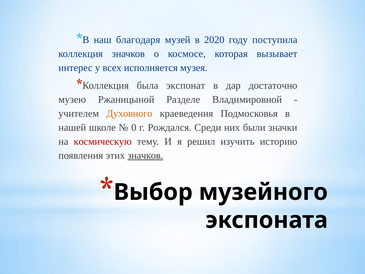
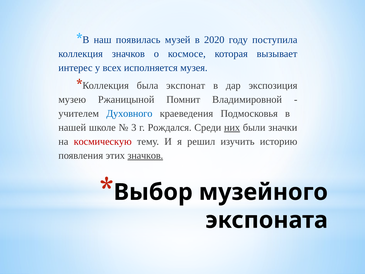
благодаря: благодаря -> появилась
достаточно: достаточно -> экспозиция
Разделе: Разделе -> Помнит
Духовного colour: orange -> blue
0: 0 -> 3
них underline: none -> present
